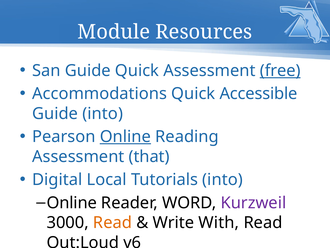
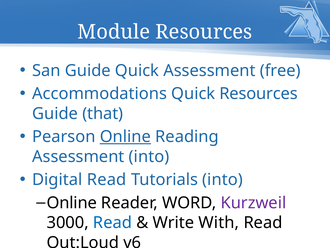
free underline: present -> none
Quick Accessible: Accessible -> Resources
Guide into: into -> that
Assessment that: that -> into
Digital Local: Local -> Read
Read at (112, 222) colour: orange -> blue
